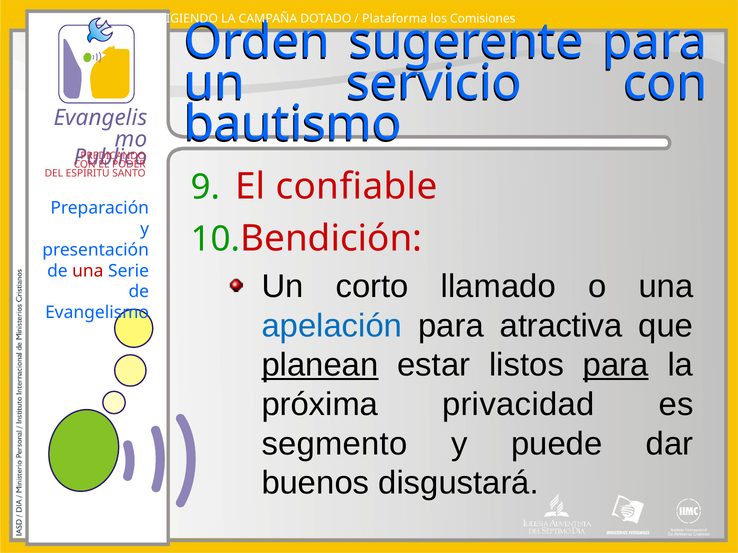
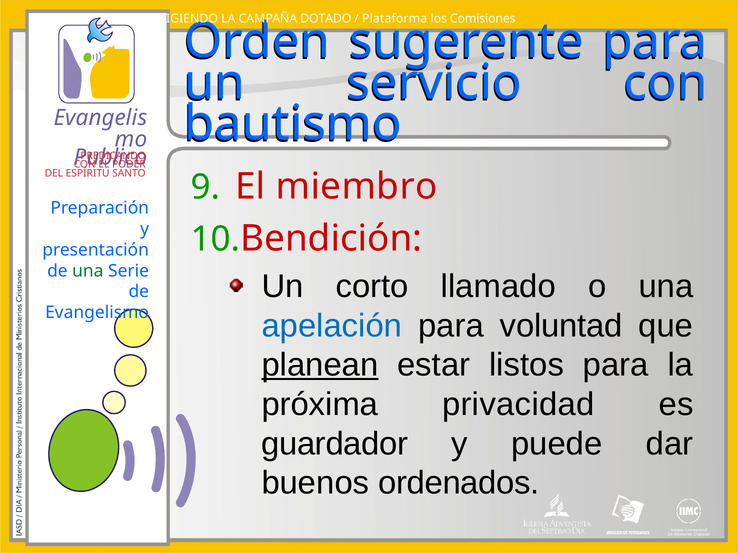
confiable: confiable -> miembro
una at (88, 271) colour: red -> green
atractiva: atractiva -> voluntad
para at (616, 365) underline: present -> none
segmento: segmento -> guardador
disgustará: disgustará -> ordenados
